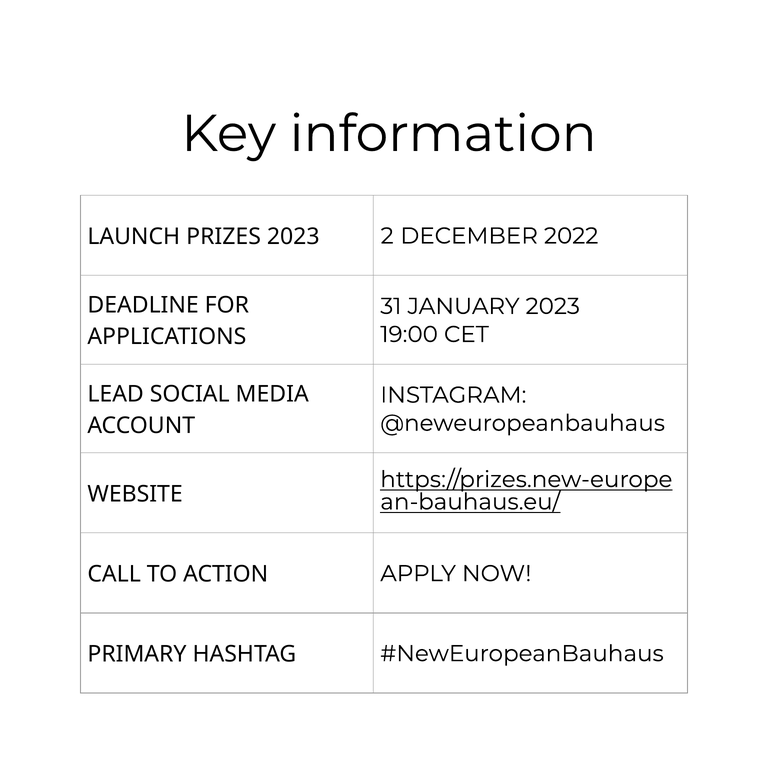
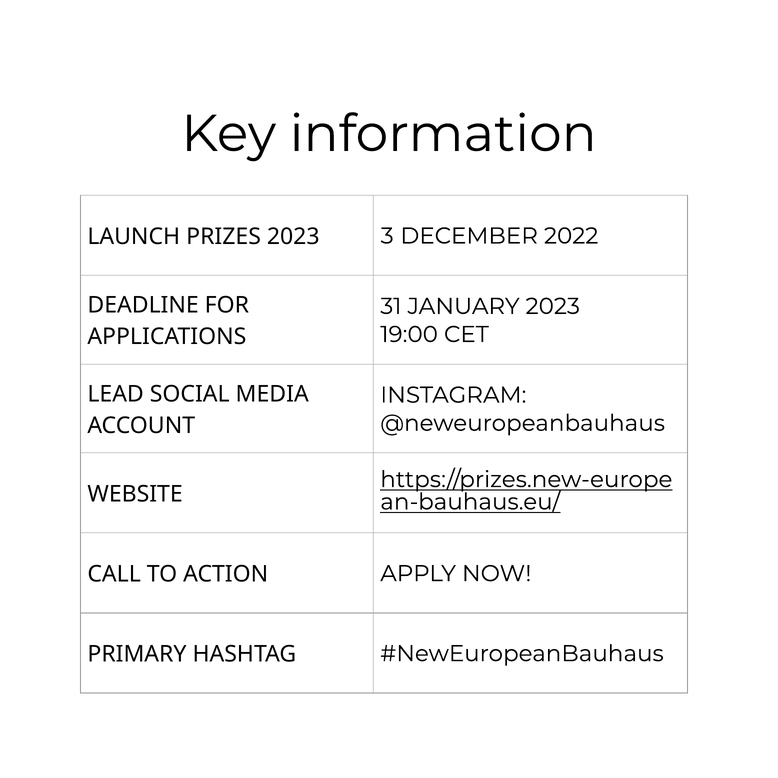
2: 2 -> 3
